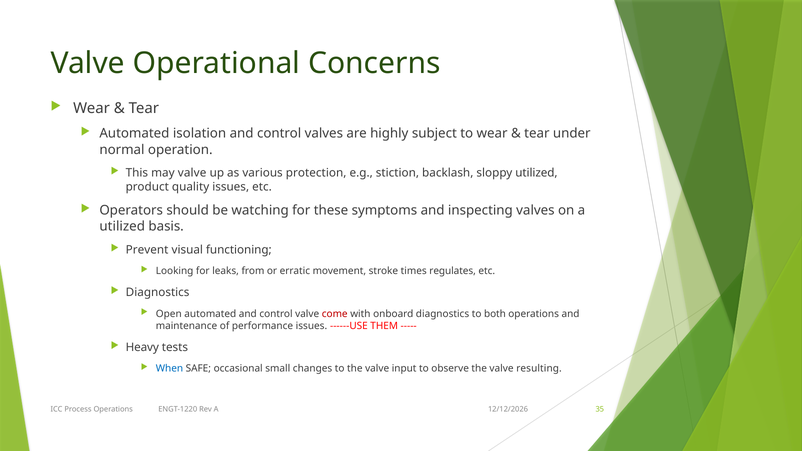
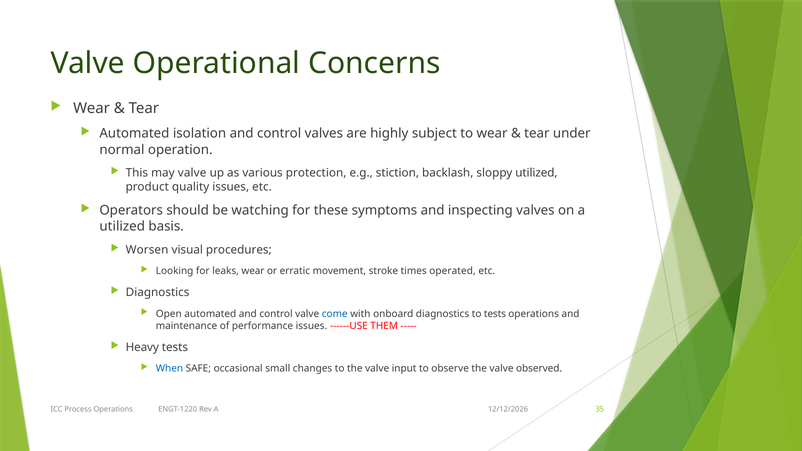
Prevent: Prevent -> Worsen
functioning: functioning -> procedures
leaks from: from -> wear
regulates: regulates -> operated
come colour: red -> blue
to both: both -> tests
resulting: resulting -> observed
